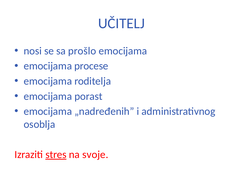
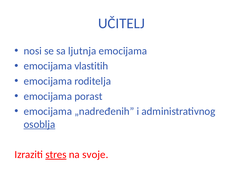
prošlo: prošlo -> ljutnja
procese: procese -> vlastitih
osoblja underline: none -> present
